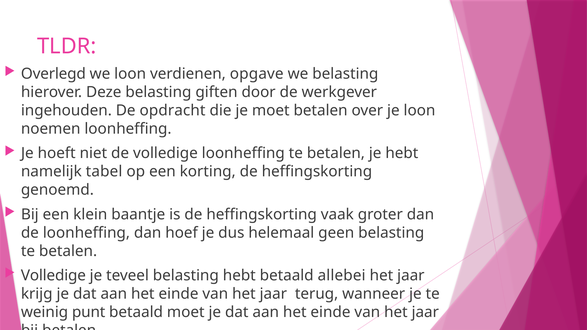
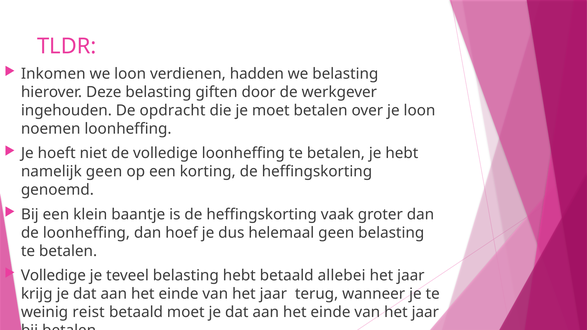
Overlegd: Overlegd -> Inkomen
opgave: opgave -> hadden
namelijk tabel: tabel -> geen
punt: punt -> reist
